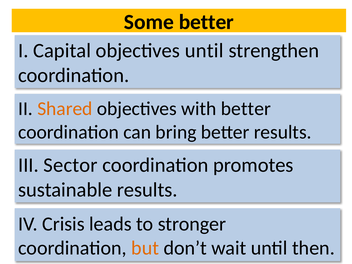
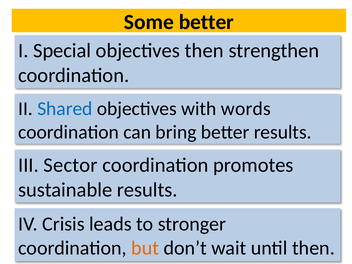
Capital: Capital -> Special
objectives until: until -> then
Shared colour: orange -> blue
with better: better -> words
